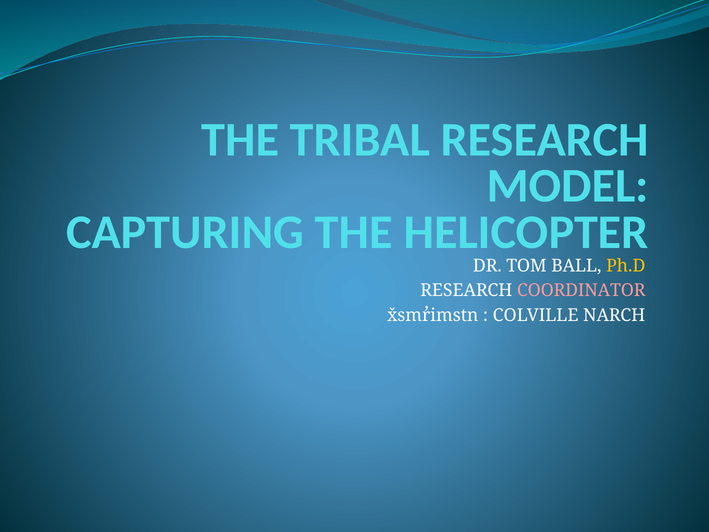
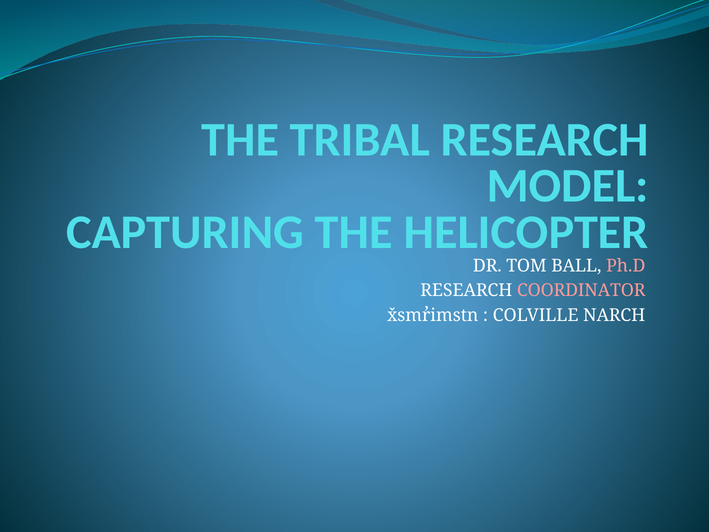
Ph.D colour: yellow -> pink
